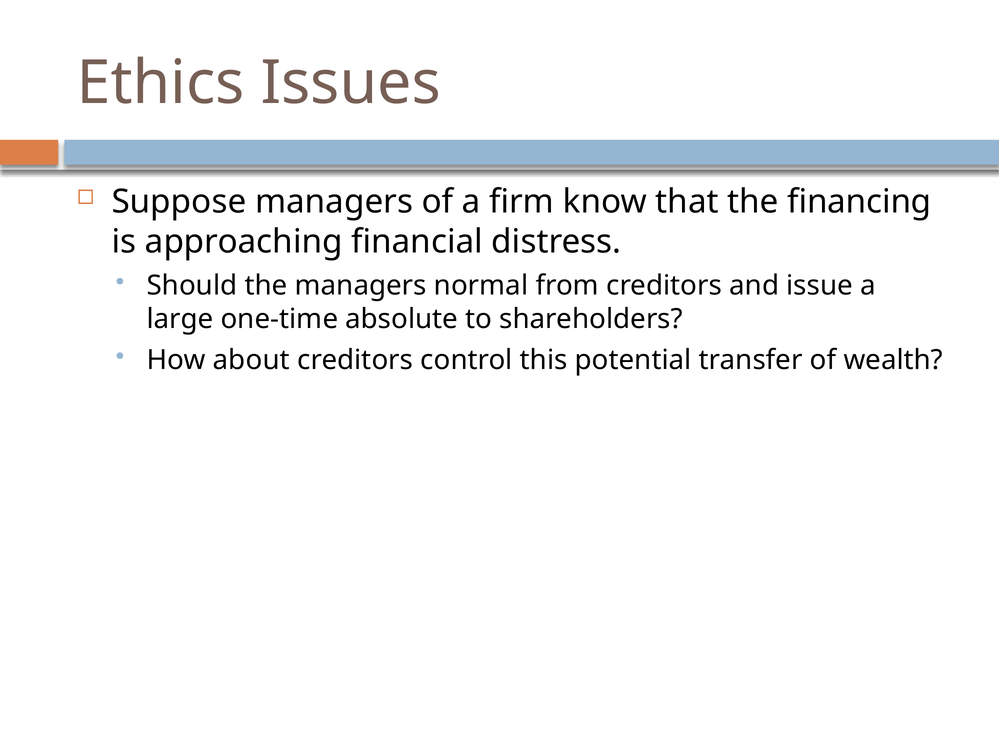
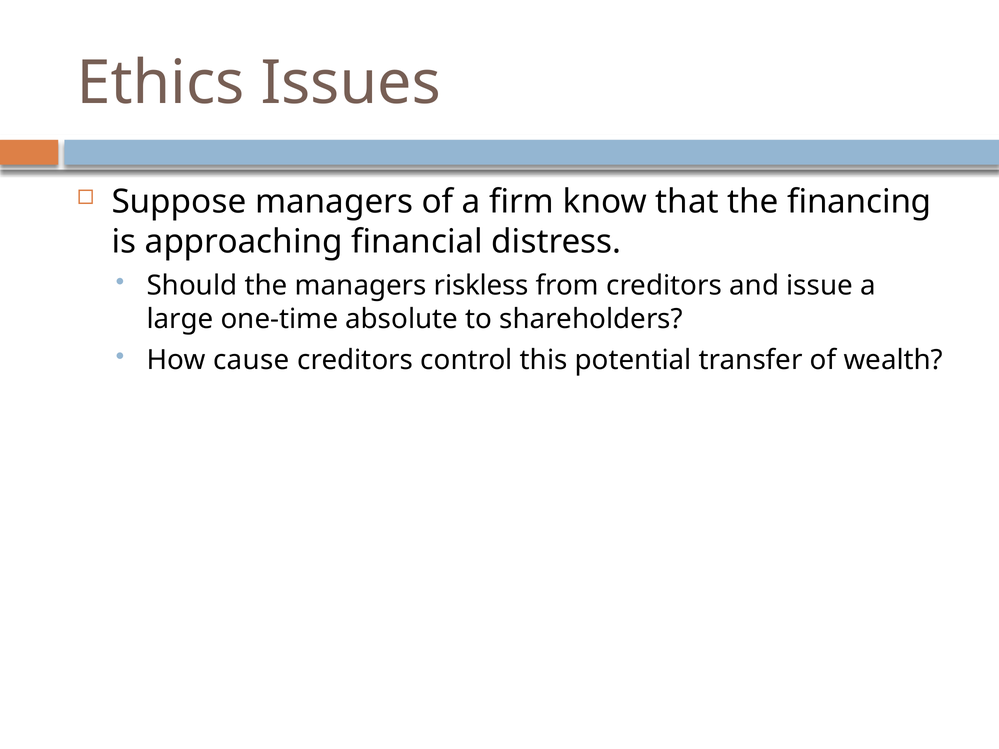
normal: normal -> riskless
about: about -> cause
